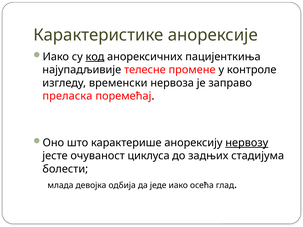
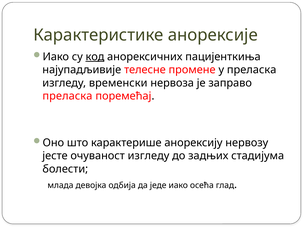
у контроле: контроле -> преласка
нервозу underline: present -> none
очуваност циклуса: циклуса -> изгледу
